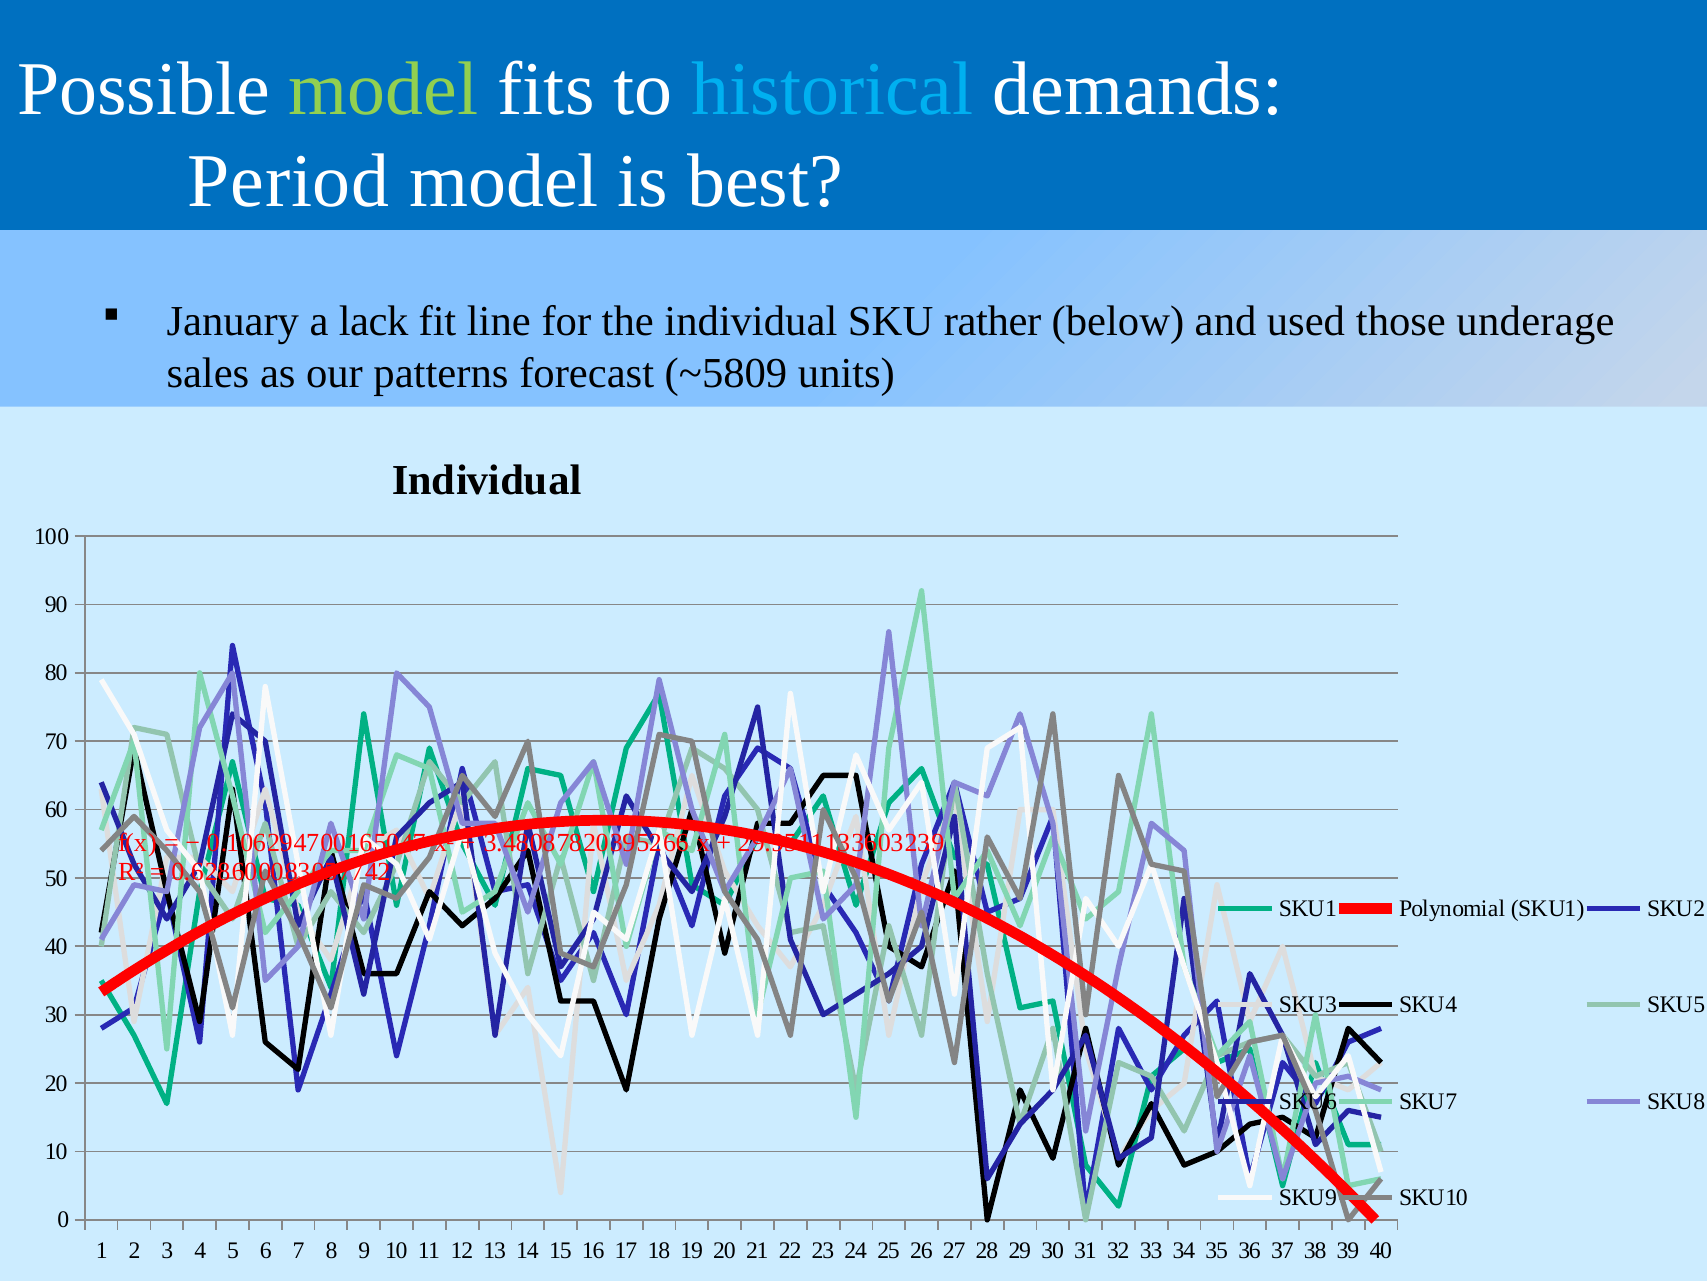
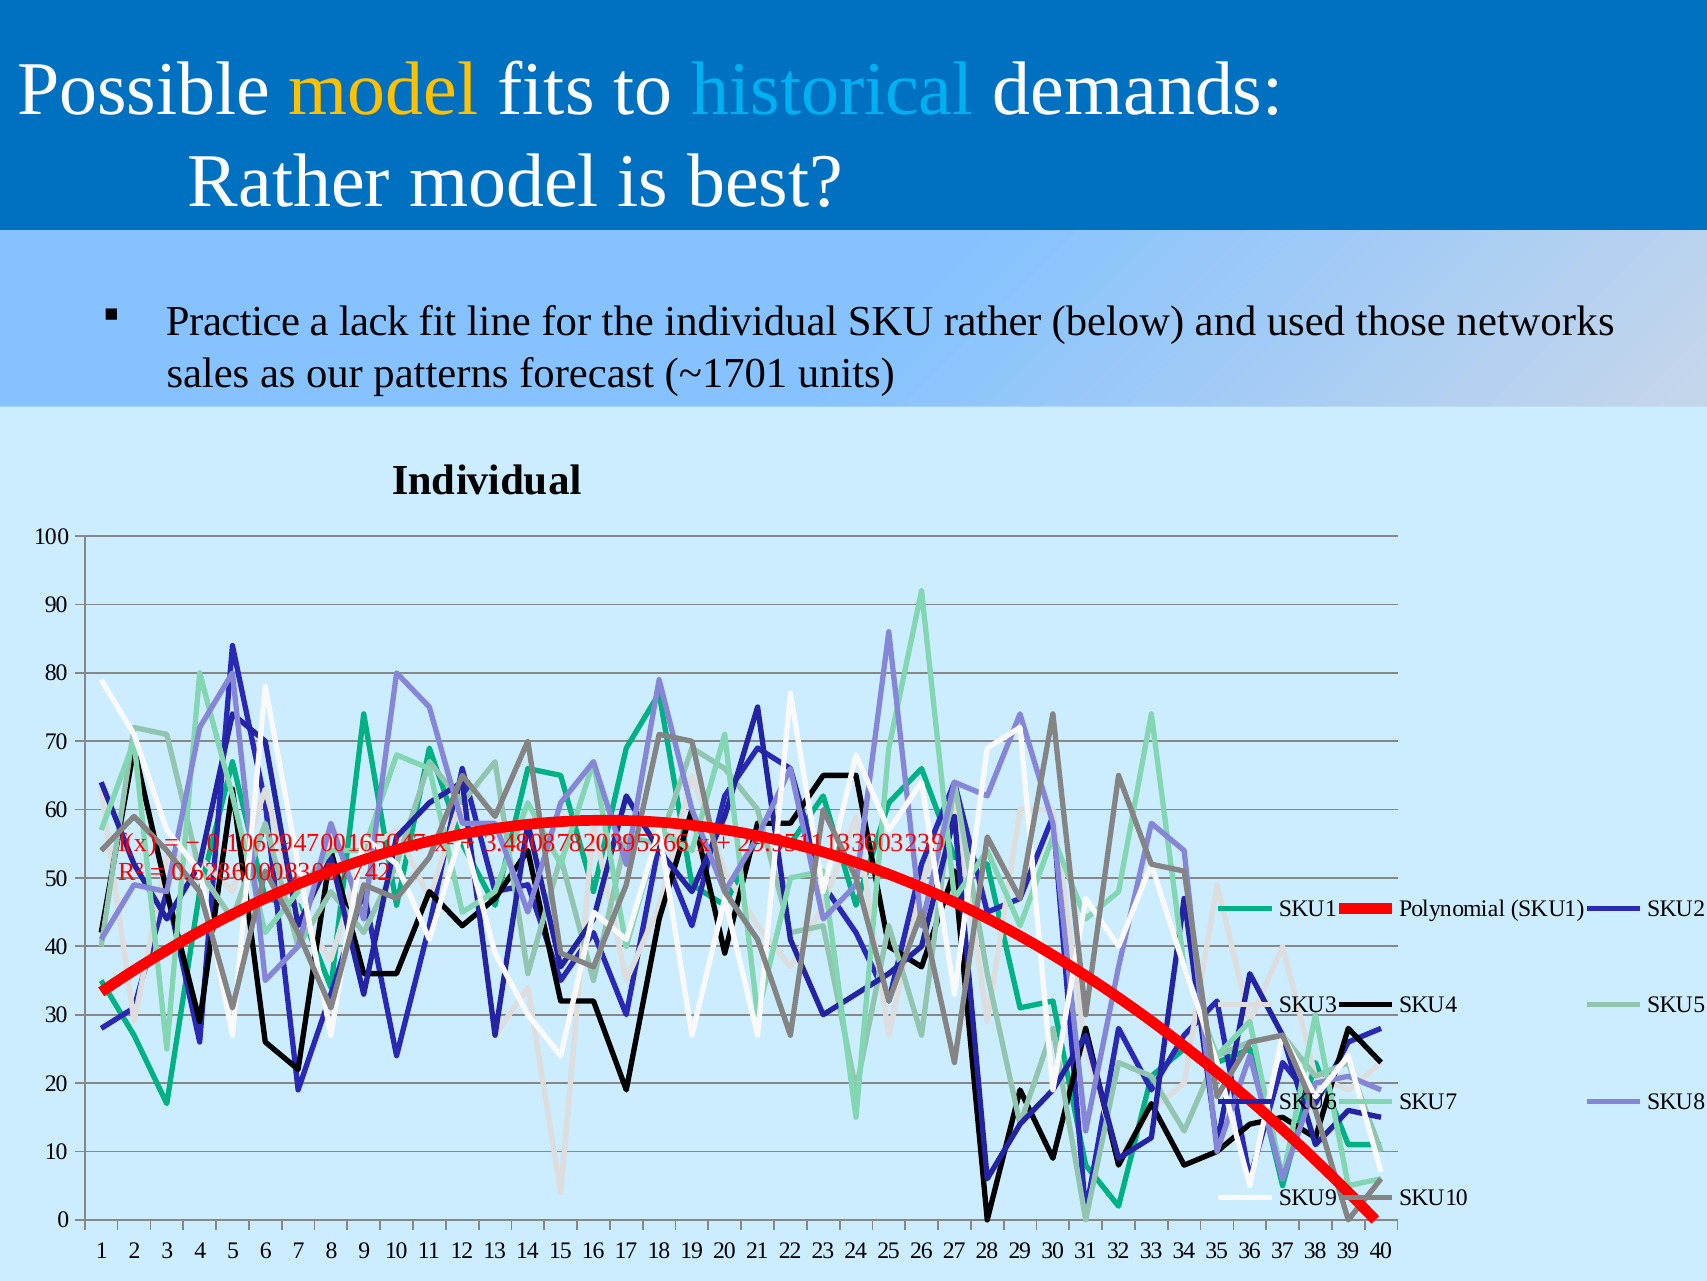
model at (384, 90) colour: light green -> yellow
Period at (289, 181): Period -> Rather
January: January -> Practice
underage: underage -> networks
~5809: ~5809 -> ~1701
